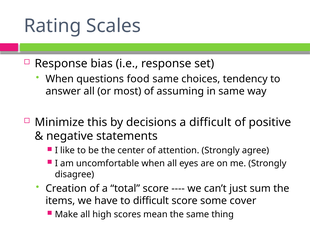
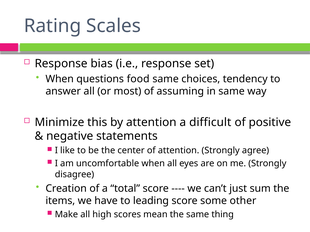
by decisions: decisions -> attention
to difficult: difficult -> leading
cover: cover -> other
